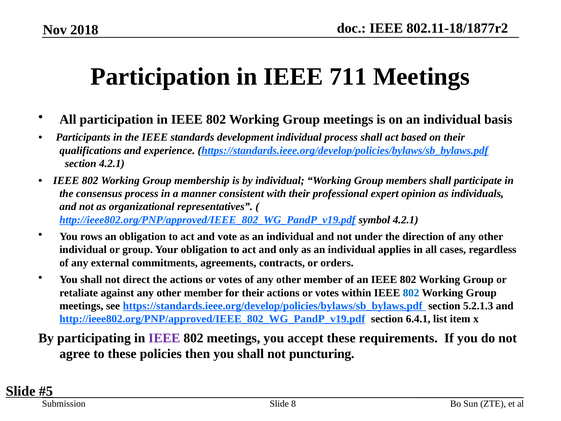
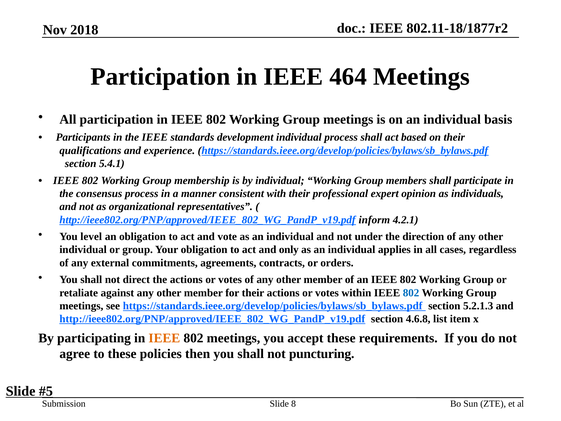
711: 711 -> 464
section 4.2.1: 4.2.1 -> 5.4.1
symbol: symbol -> inform
rows: rows -> level
6.4.1: 6.4.1 -> 4.6.8
IEEE at (164, 338) colour: purple -> orange
